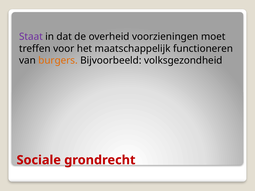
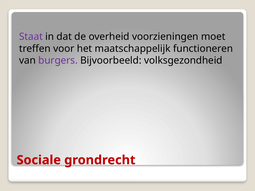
burgers colour: orange -> purple
